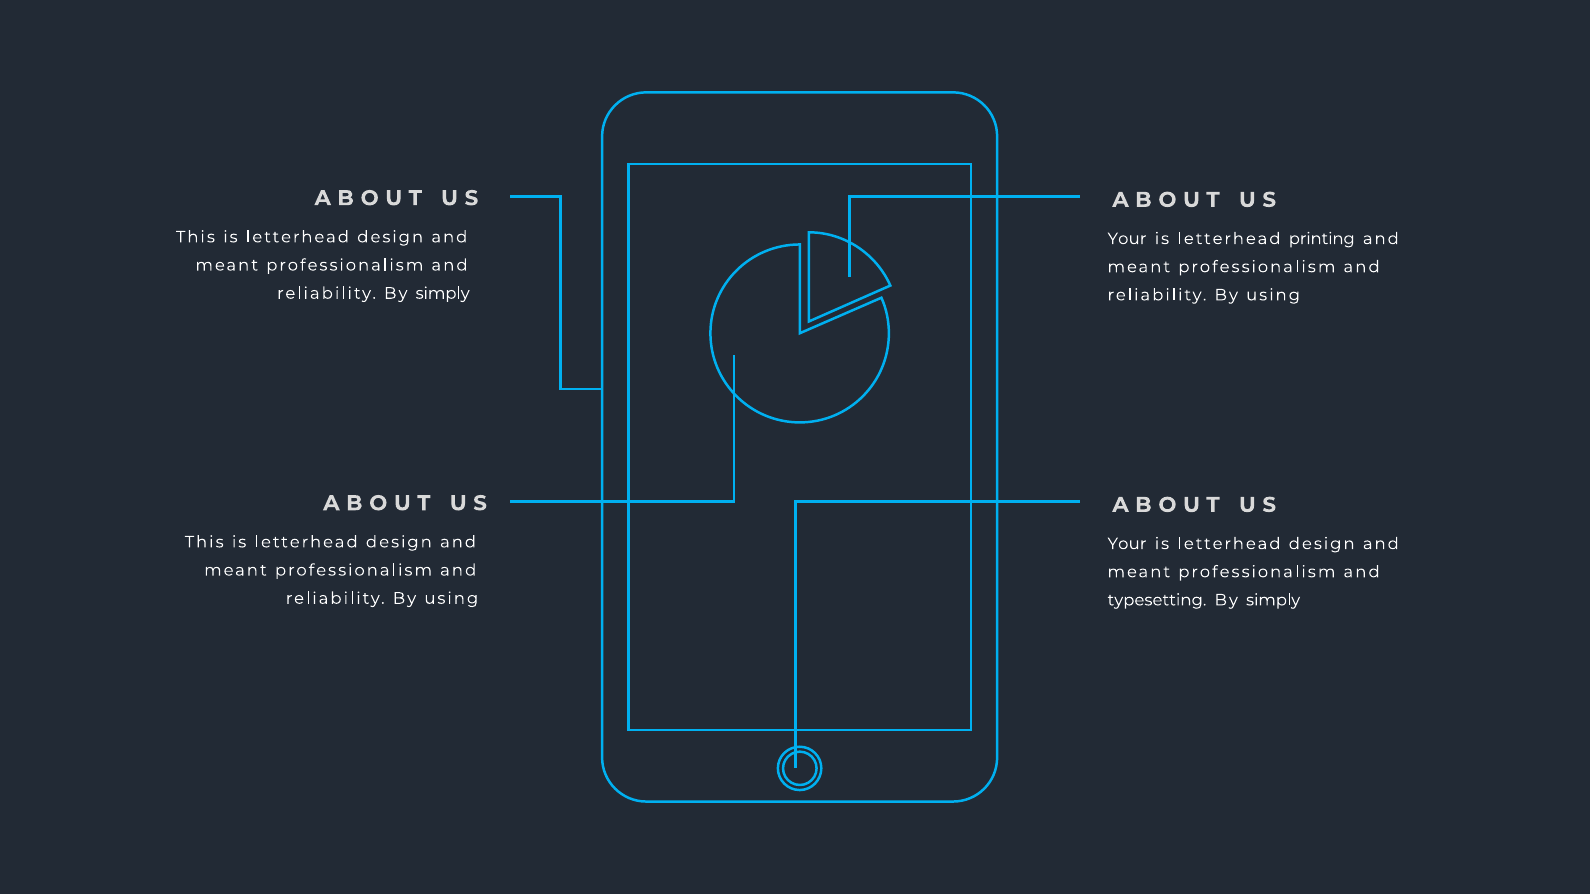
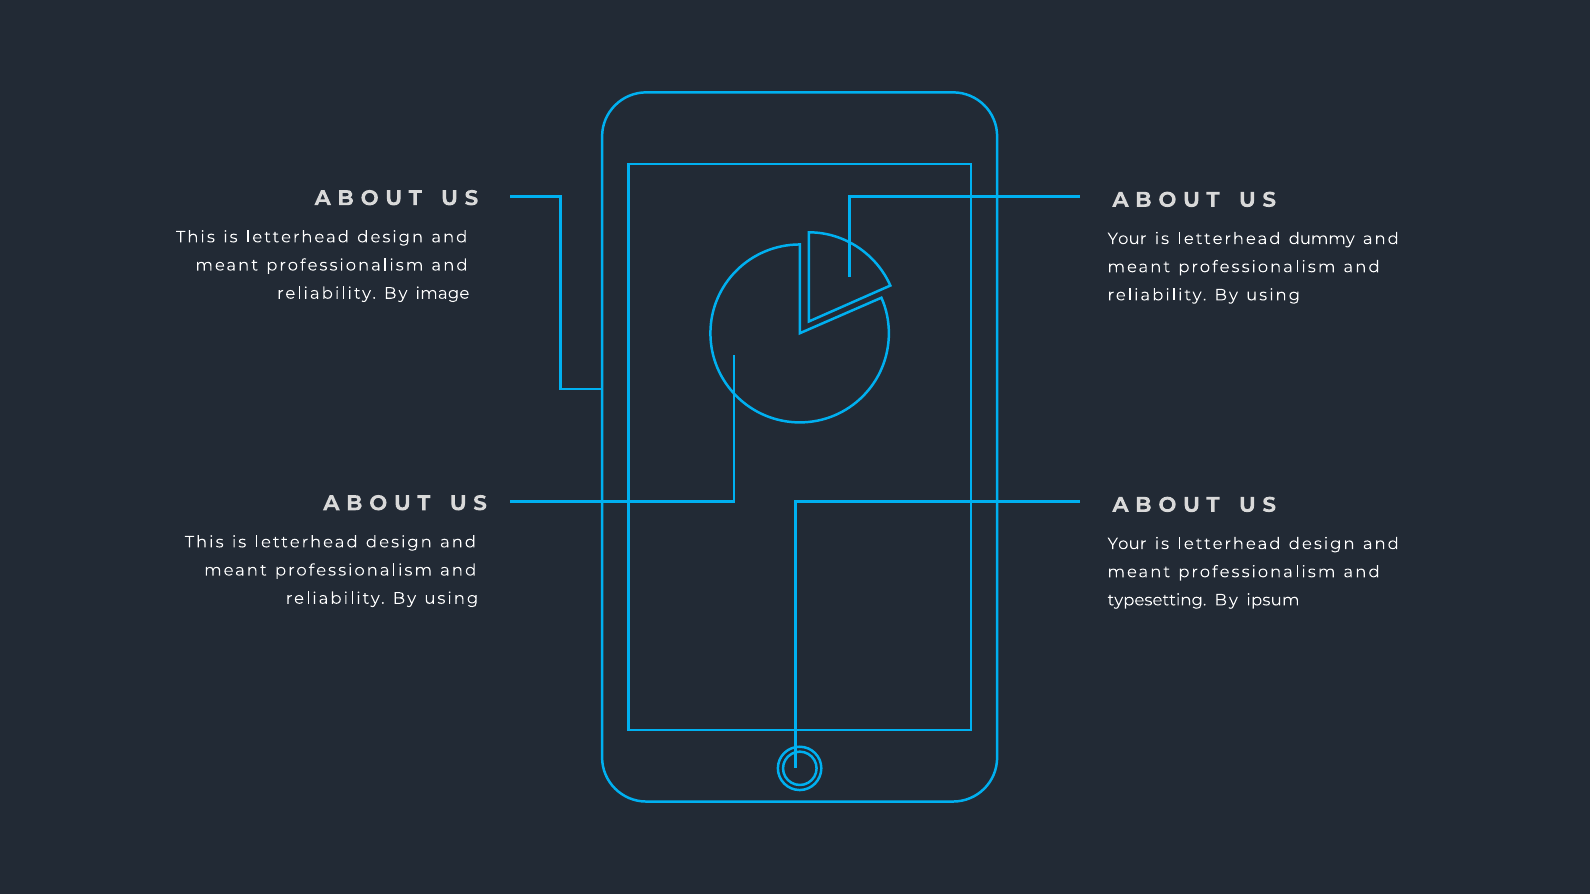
printing: printing -> dummy
reliability By simply: simply -> image
simply at (1273, 600): simply -> ipsum
